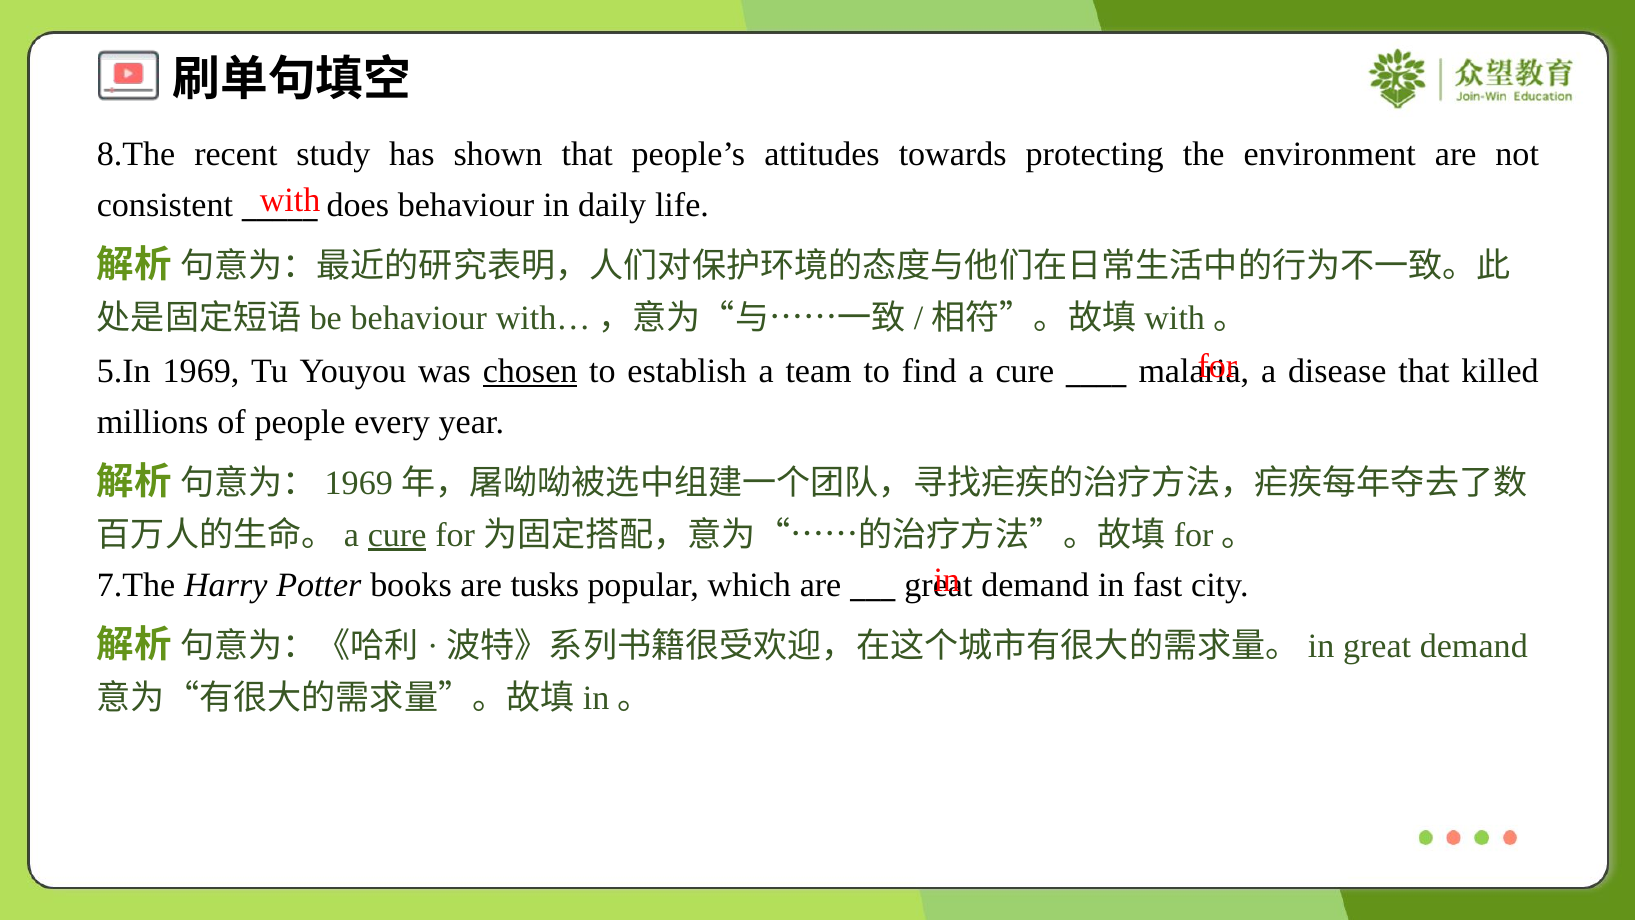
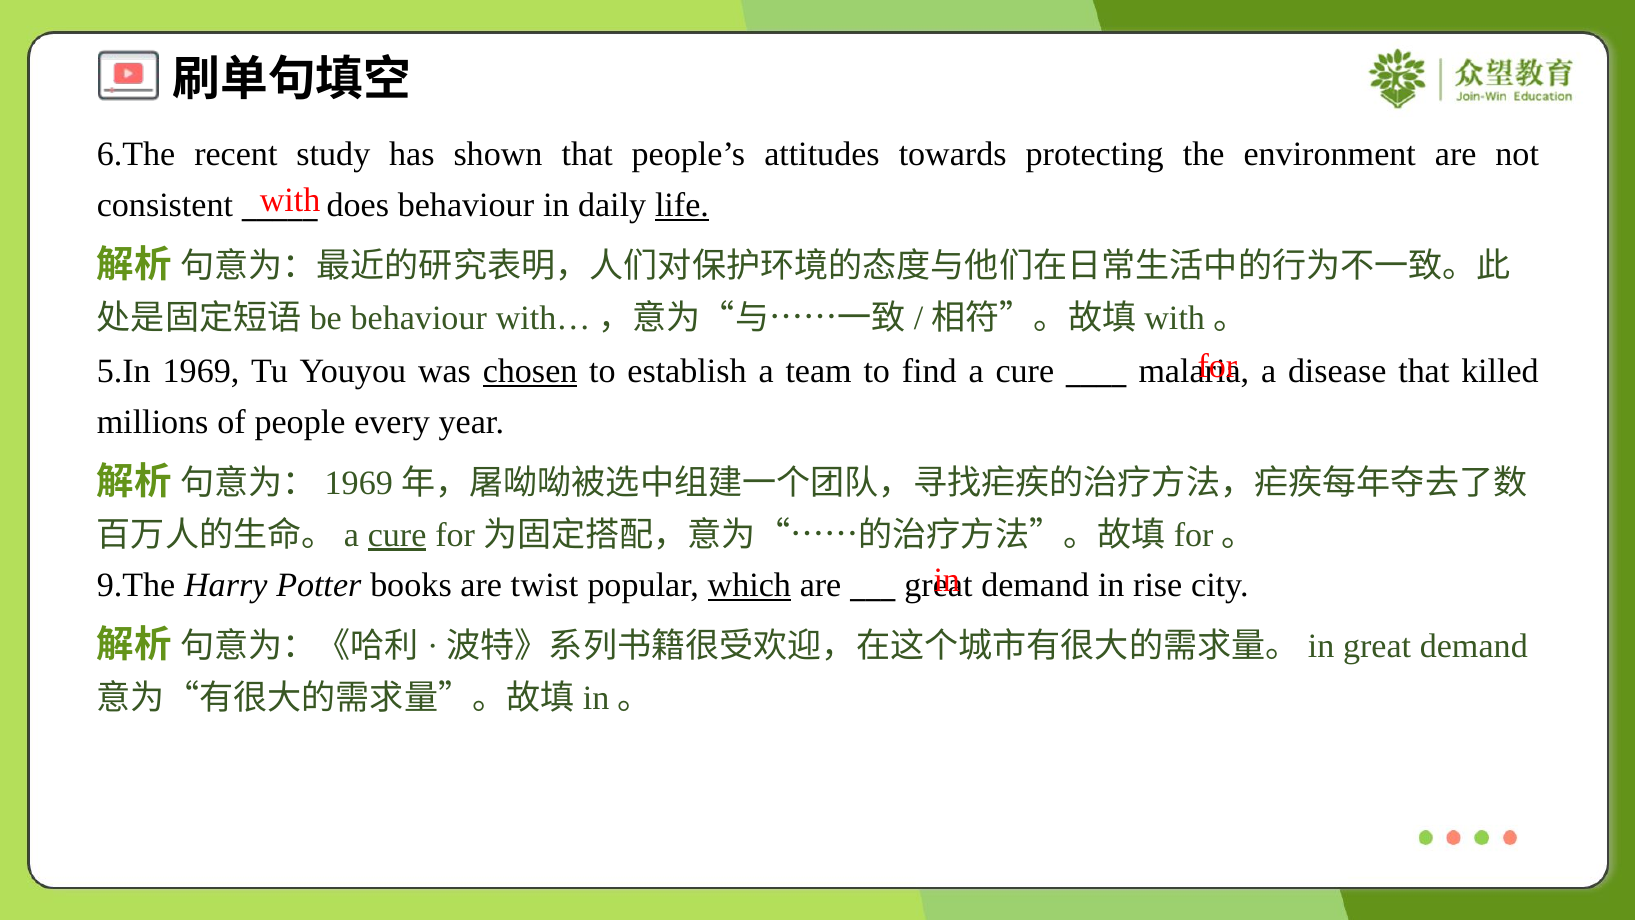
8.The: 8.The -> 6.The
life underline: none -> present
7.The: 7.The -> 9.The
tusks: tusks -> twist
which underline: none -> present
fast: fast -> rise
